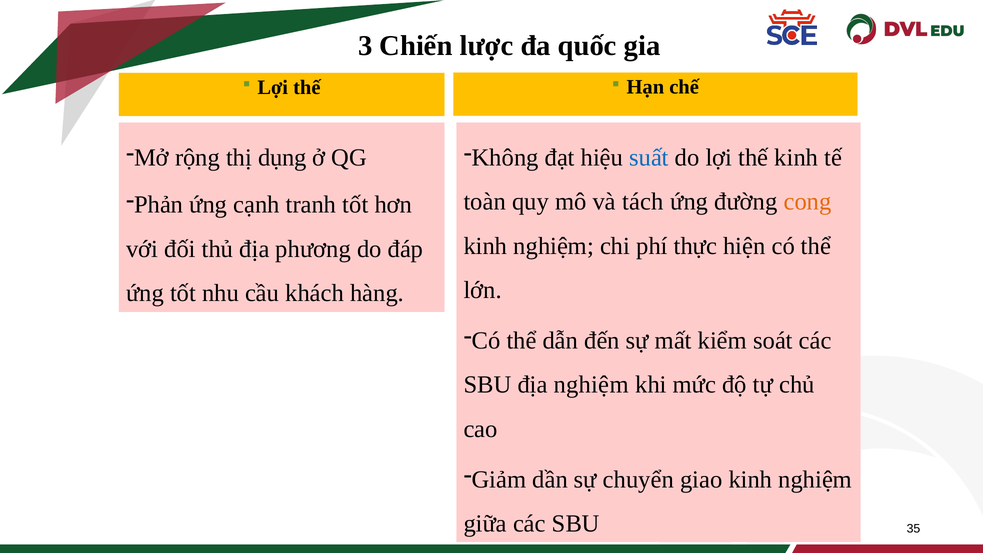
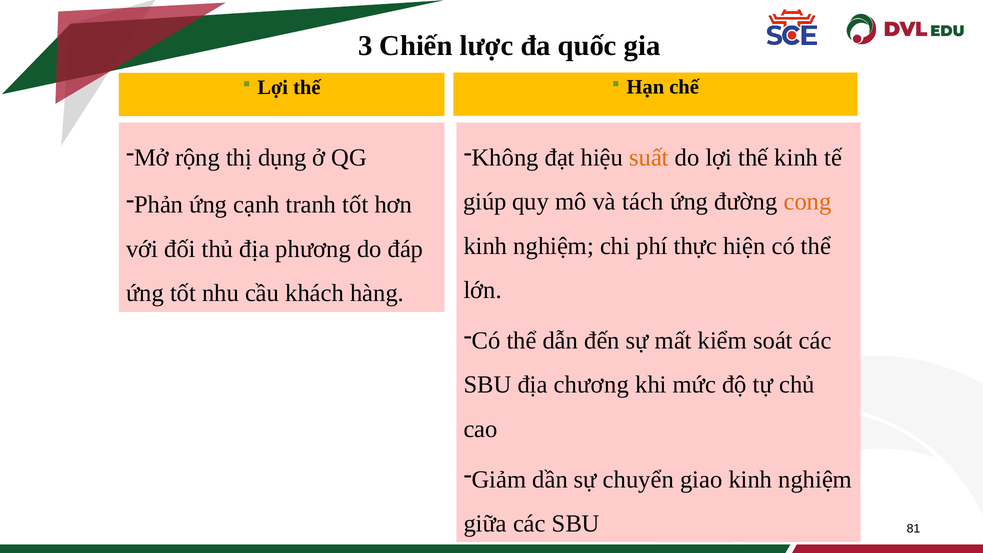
suất colour: blue -> orange
toàn: toàn -> giúp
địa nghiệm: nghiệm -> chương
35: 35 -> 81
